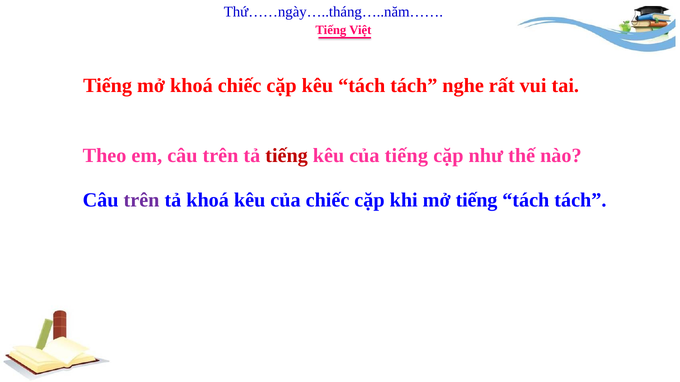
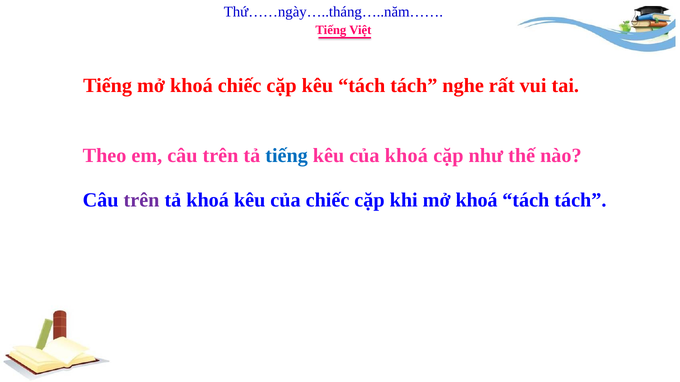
tiếng at (287, 155) colour: red -> blue
của tiếng: tiếng -> khoá
khi mở tiếng: tiếng -> khoá
